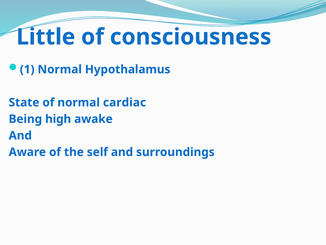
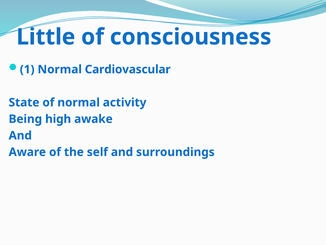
Hypothalamus: Hypothalamus -> Cardiovascular
cardiac: cardiac -> activity
